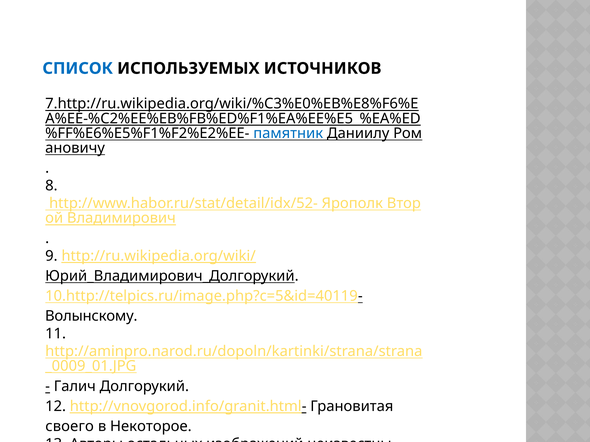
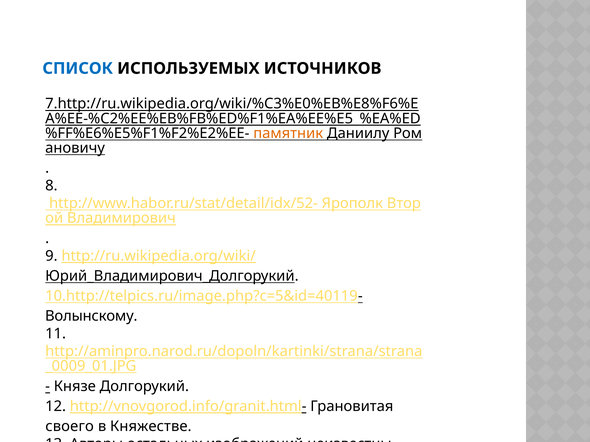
памятник colour: blue -> orange
Галич: Галич -> Князе
Некоторое: Некоторое -> Княжестве
